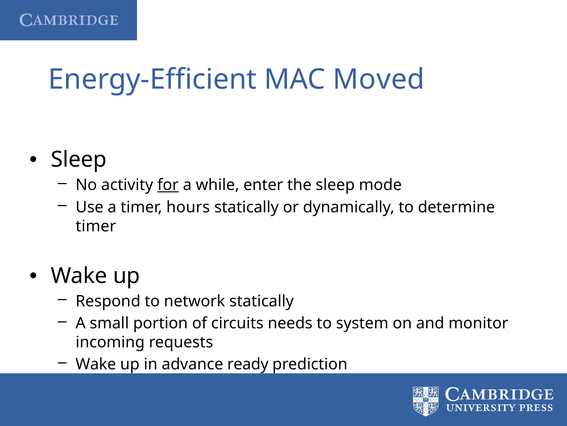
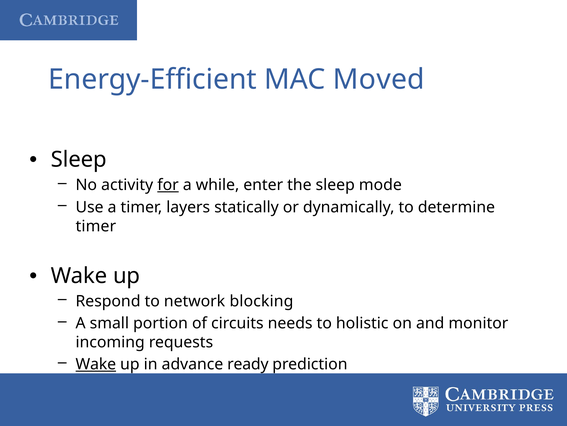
hours: hours -> layers
network statically: statically -> blocking
system: system -> holistic
Wake at (96, 364) underline: none -> present
